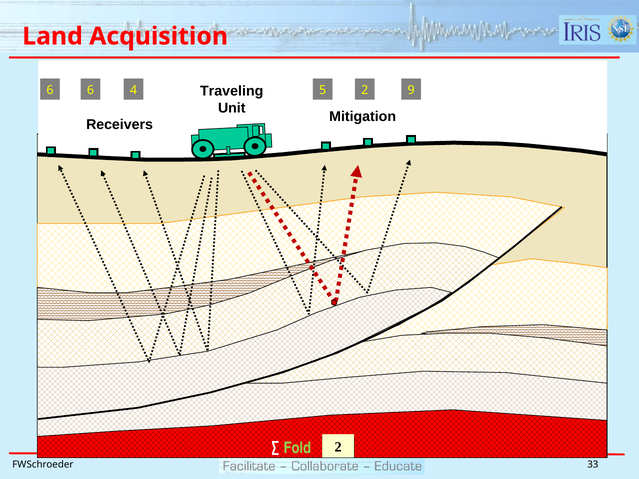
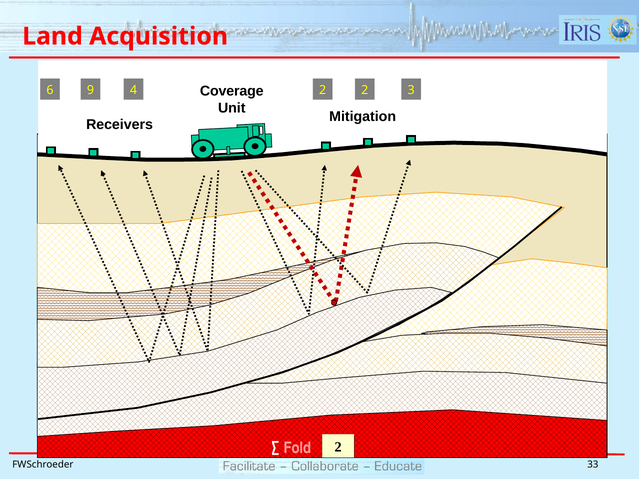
Traveling: Traveling -> Coverage
6 6: 6 -> 9
4 5: 5 -> 2
9: 9 -> 3
Fold colour: light green -> pink
